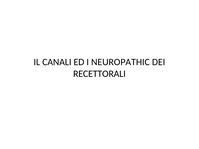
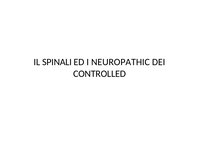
CANALI: CANALI -> SPINALI
RECETTORALI: RECETTORALI -> CONTROLLED
